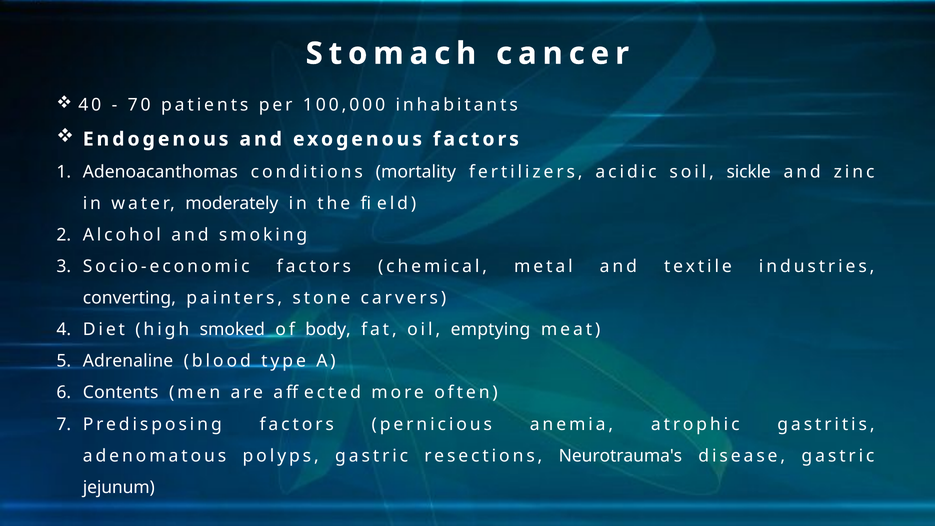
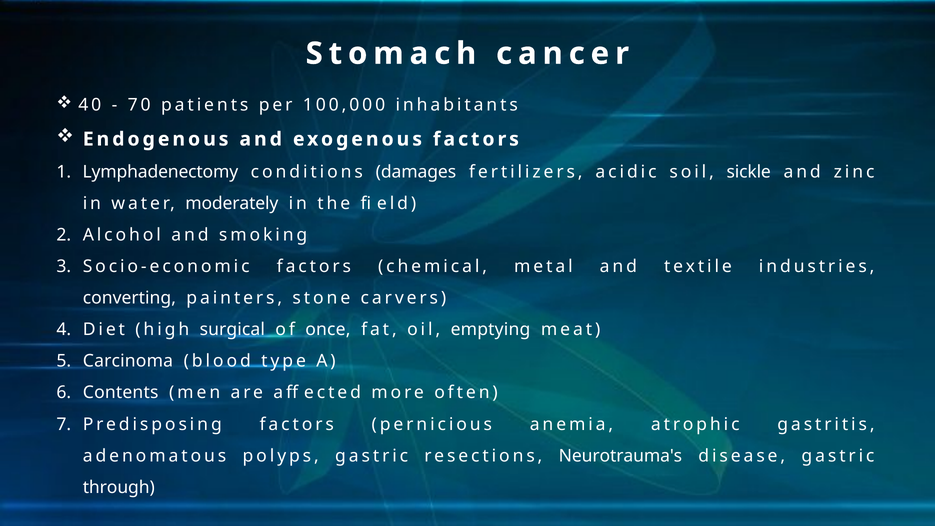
Adenoacanthomas: Adenoacanthomas -> Lymphadenectomy
mortality: mortality -> damages
smoked: smoked -> surgical
body: body -> once
Adrenaline: Adrenaline -> Carcinoma
jejunum: jejunum -> through
